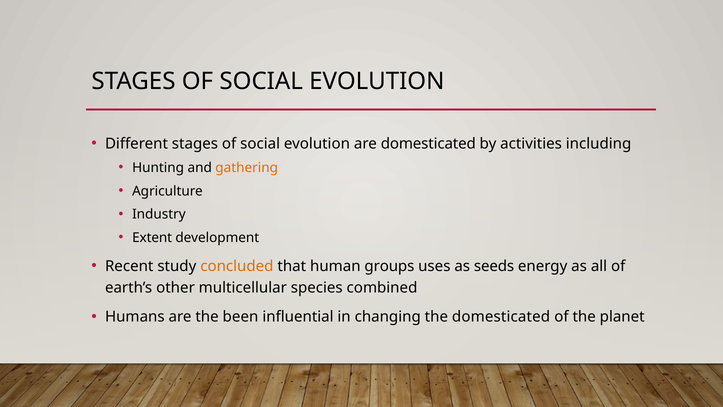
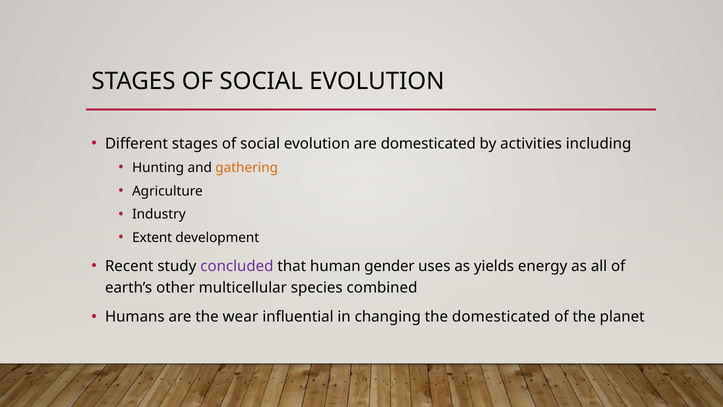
concluded colour: orange -> purple
groups: groups -> gender
seeds: seeds -> yields
been: been -> wear
